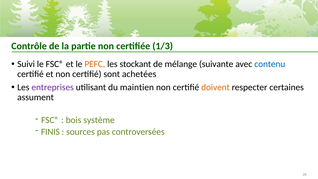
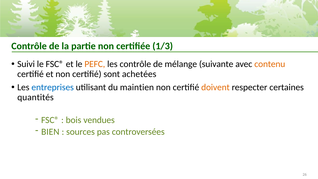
les stockant: stockant -> contrôle
contenu colour: blue -> orange
entreprises colour: purple -> blue
assument: assument -> quantités
système: système -> vendues
FINIS: FINIS -> BIEN
